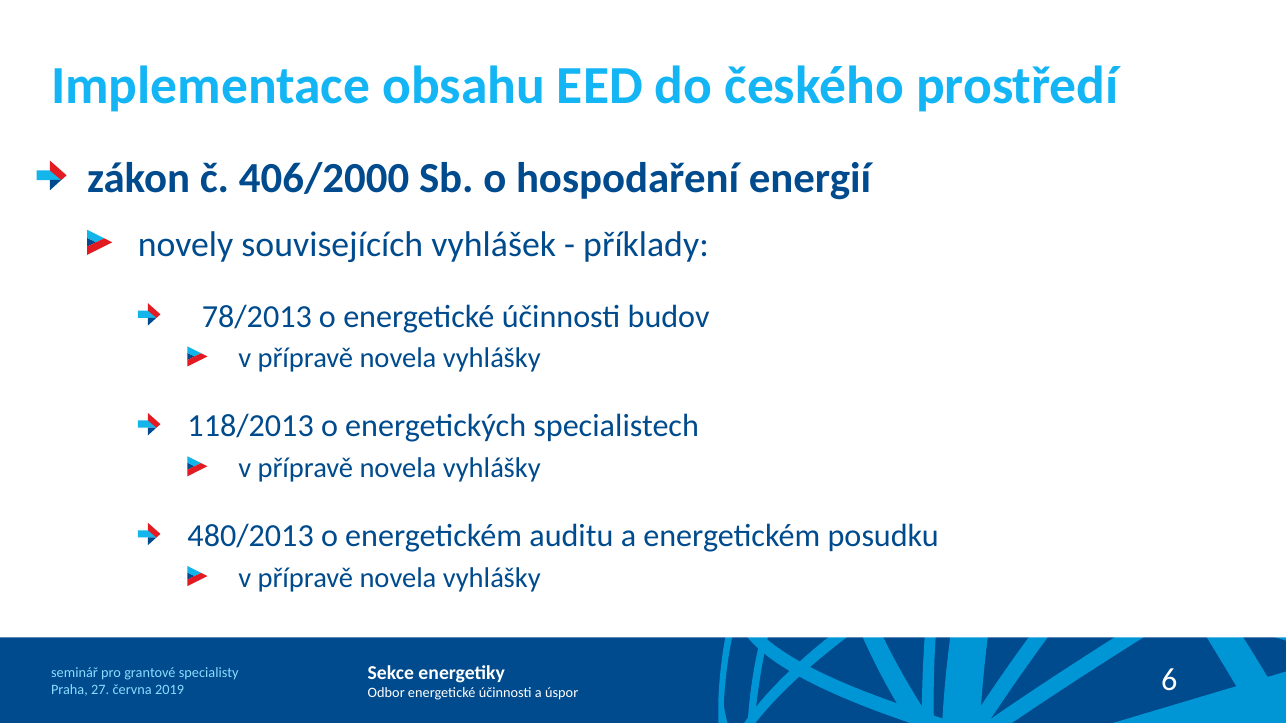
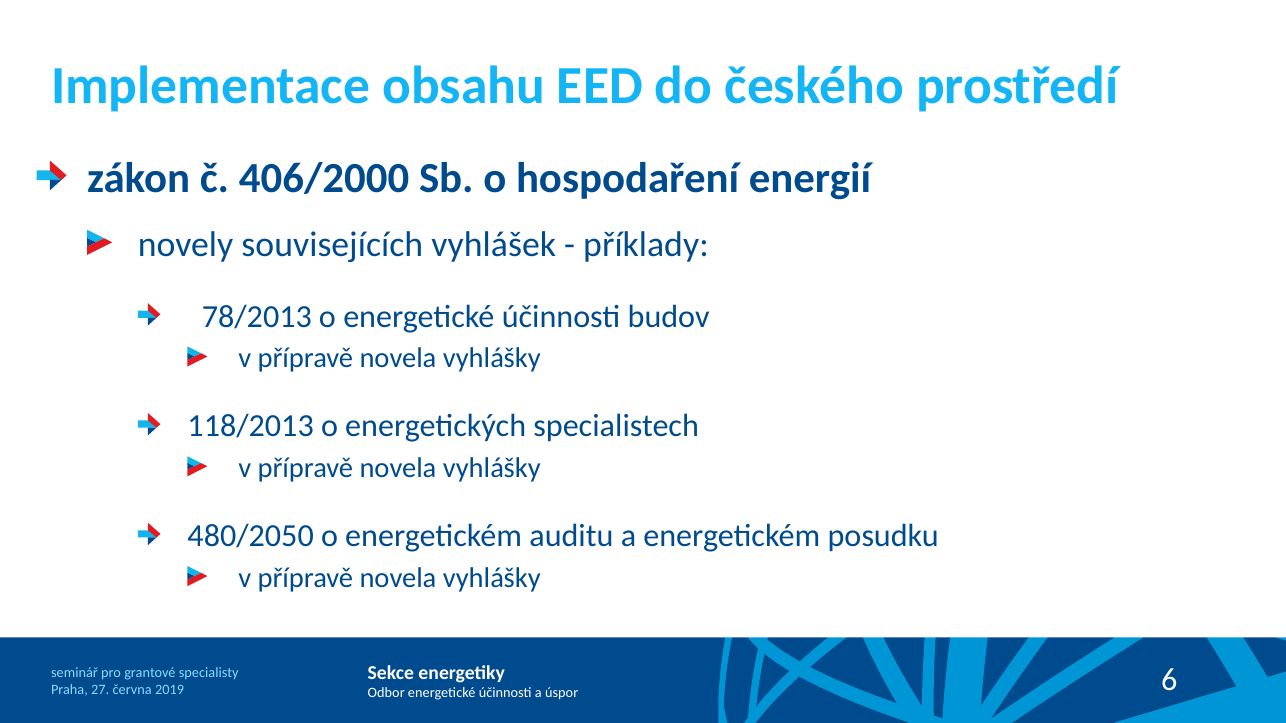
480/2013: 480/2013 -> 480/2050
